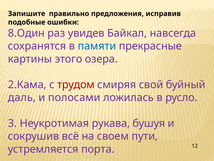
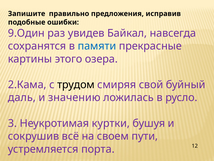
8.Один: 8.Один -> 9.Один
трудом colour: red -> black
полосами: полосами -> значению
рукава: рукава -> куртки
